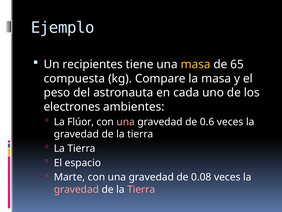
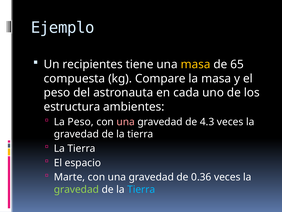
electrones: electrones -> estructura
La Flúor: Flúor -> Peso
0.6: 0.6 -> 4.3
0.08: 0.08 -> 0.36
gravedad at (76, 189) colour: pink -> light green
Tierra at (141, 189) colour: pink -> light blue
